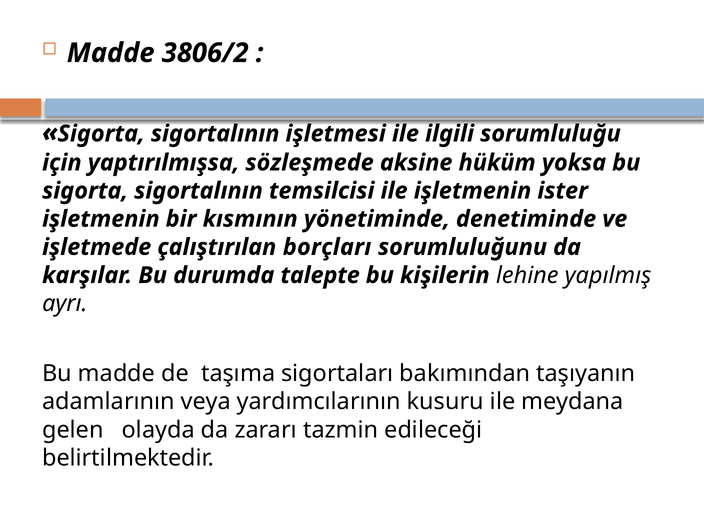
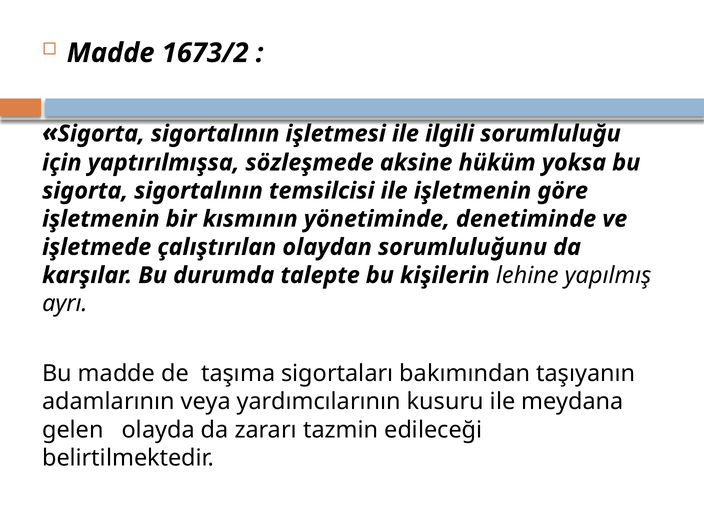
3806/2: 3806/2 -> 1673/2
ister: ister -> göre
borçları: borçları -> olaydan
